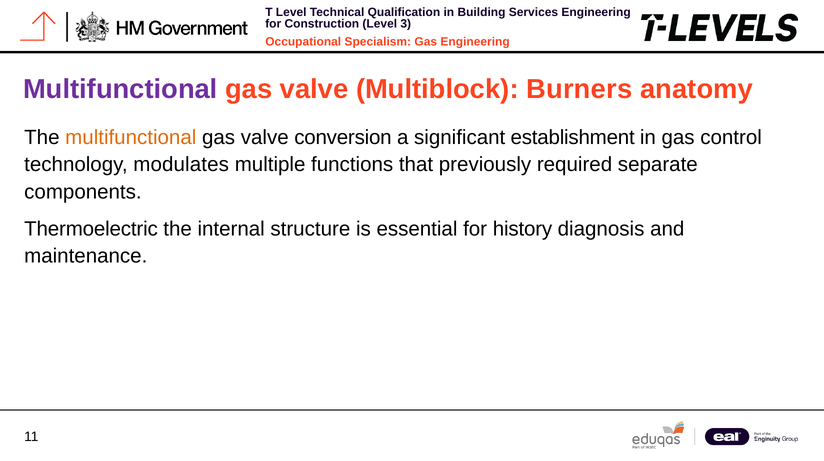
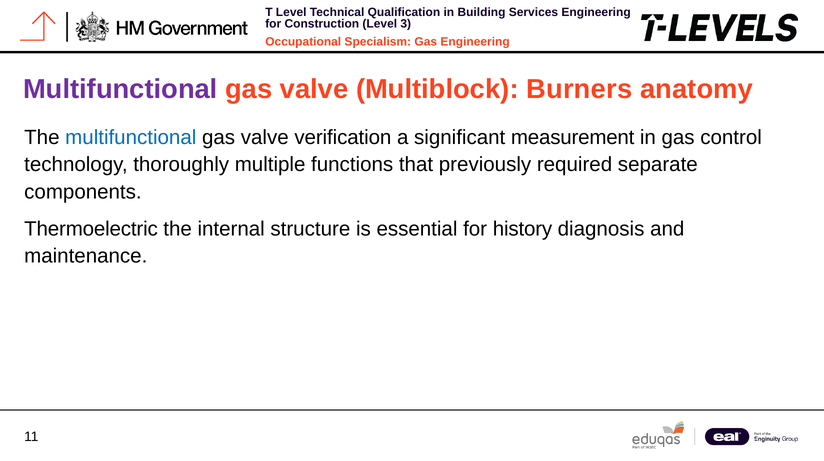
multifunctional at (131, 137) colour: orange -> blue
conversion: conversion -> verification
establishment: establishment -> measurement
modulates: modulates -> thoroughly
